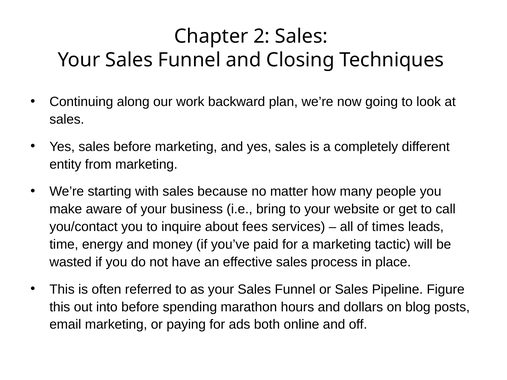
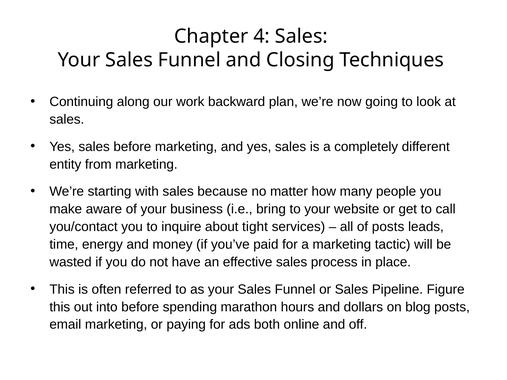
2: 2 -> 4
fees: fees -> tight
of times: times -> posts
